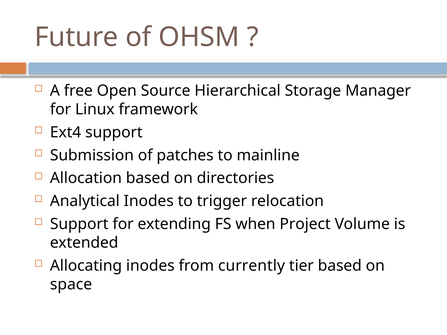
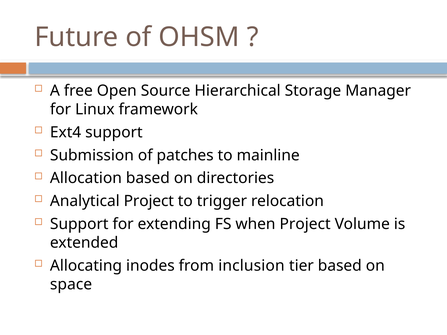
Analytical Inodes: Inodes -> Project
currently: currently -> inclusion
